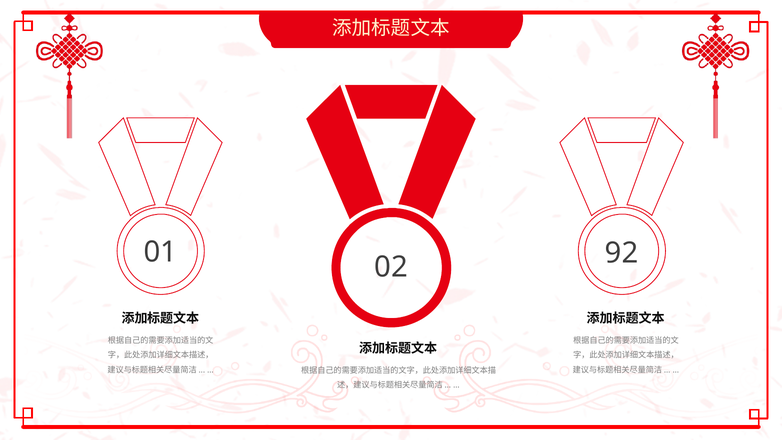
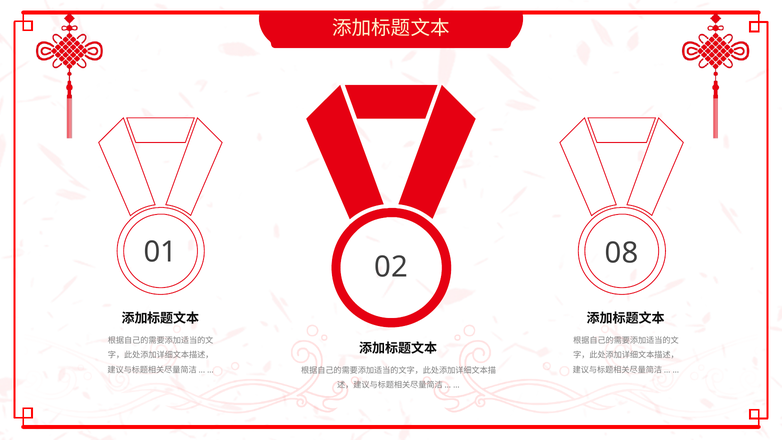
92: 92 -> 08
